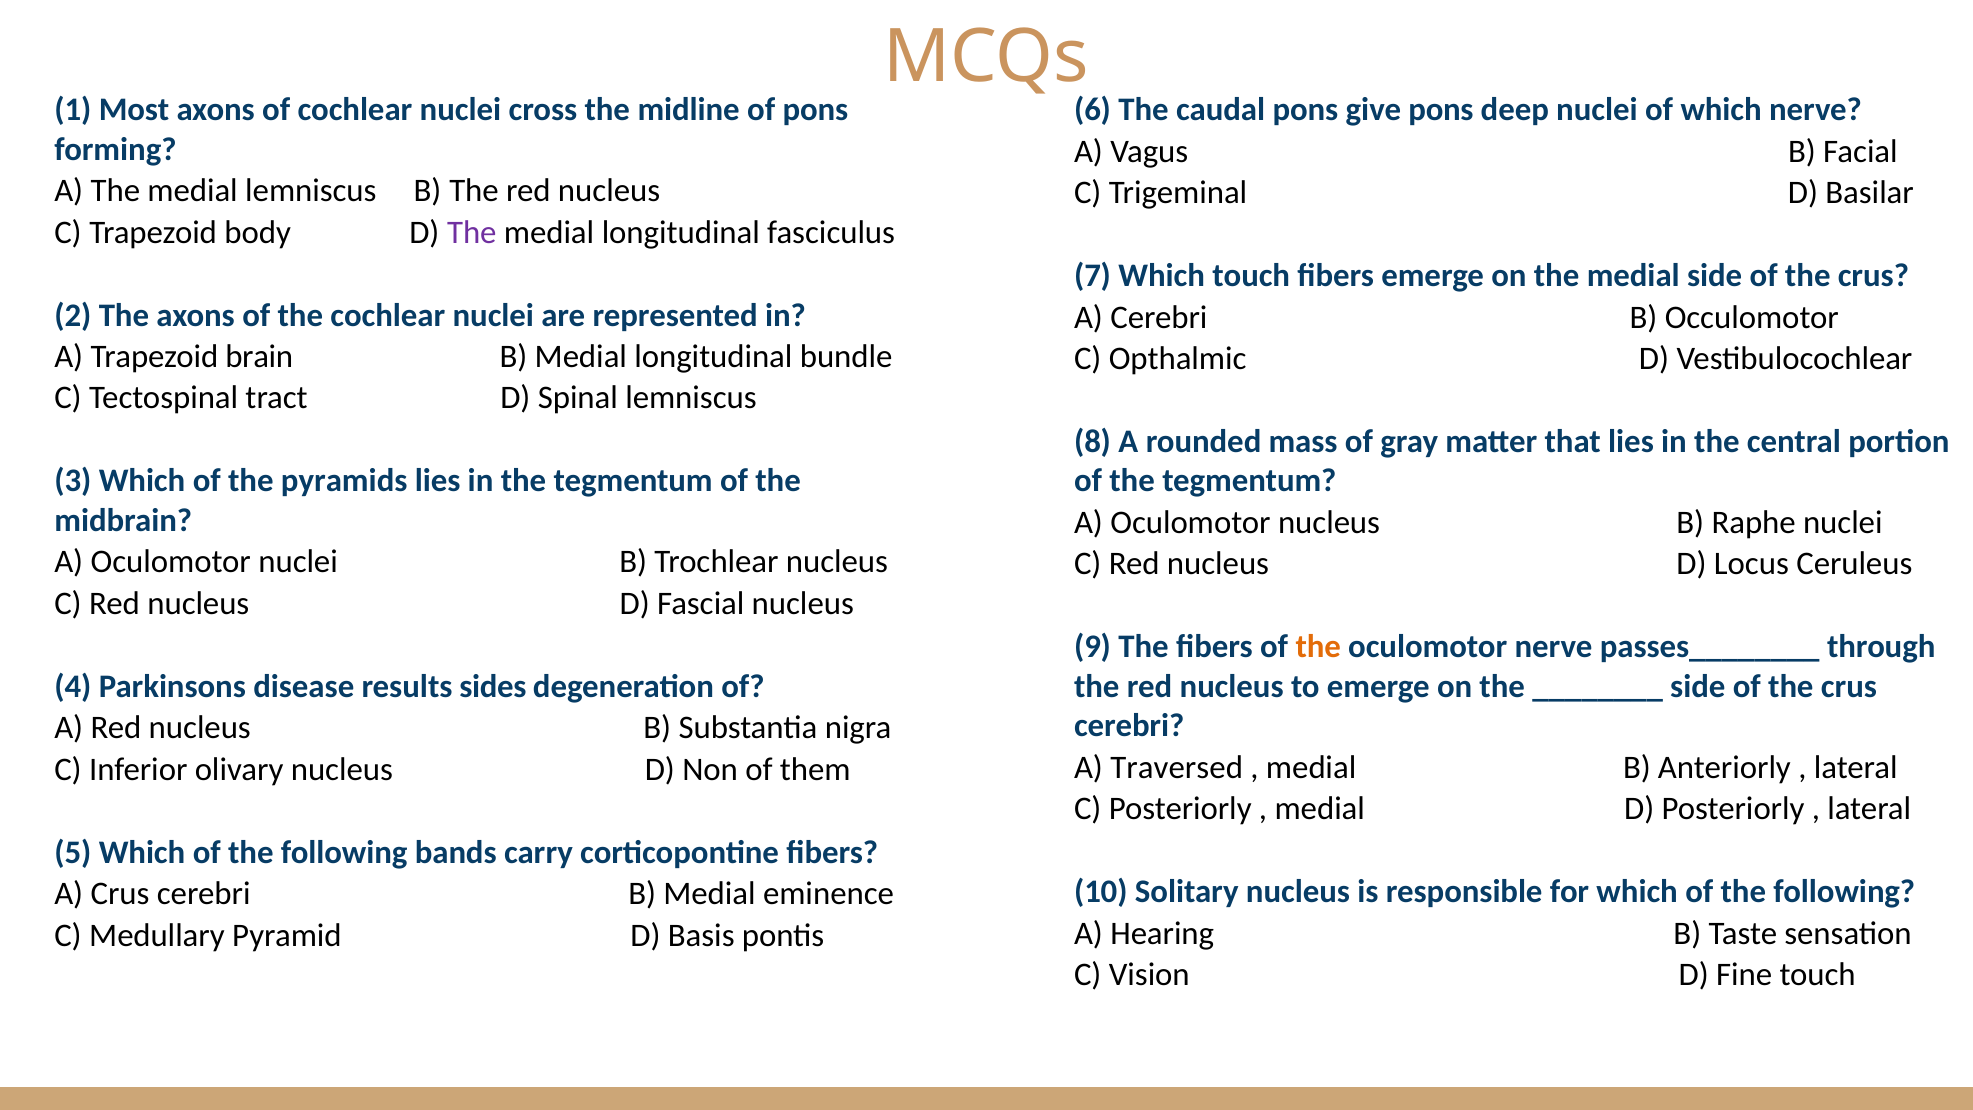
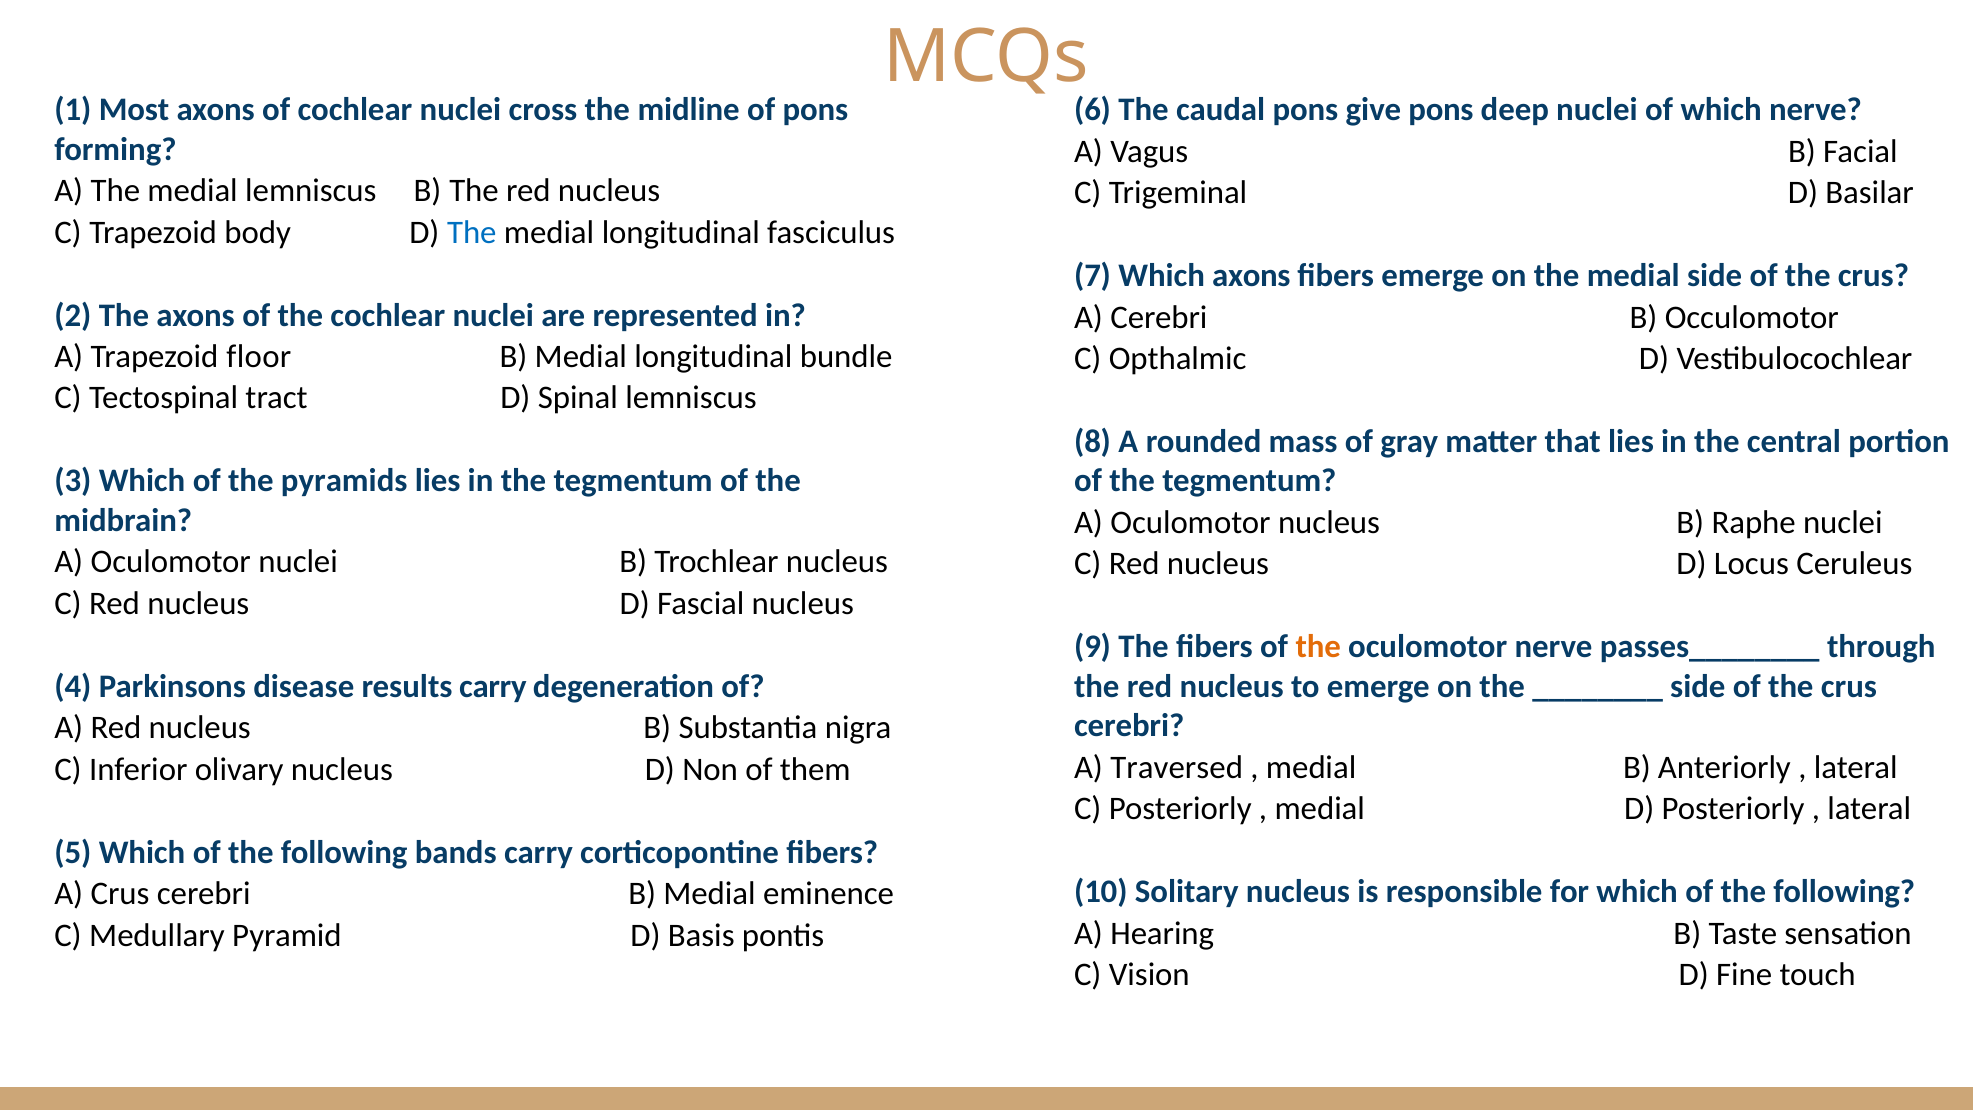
The at (472, 232) colour: purple -> blue
Which touch: touch -> axons
brain: brain -> floor
results sides: sides -> carry
